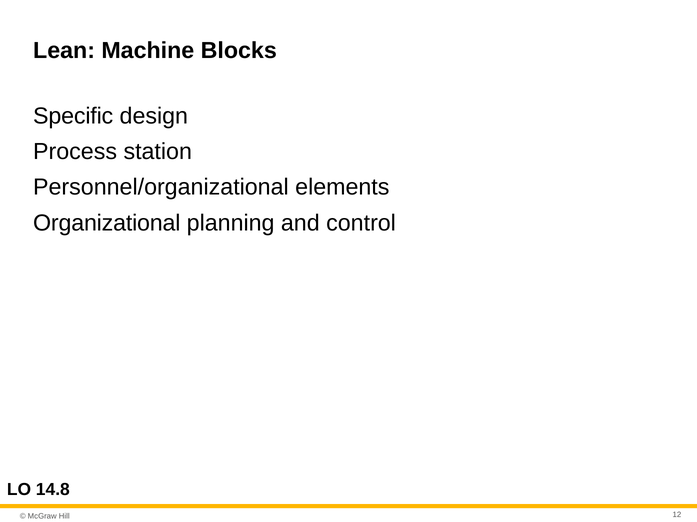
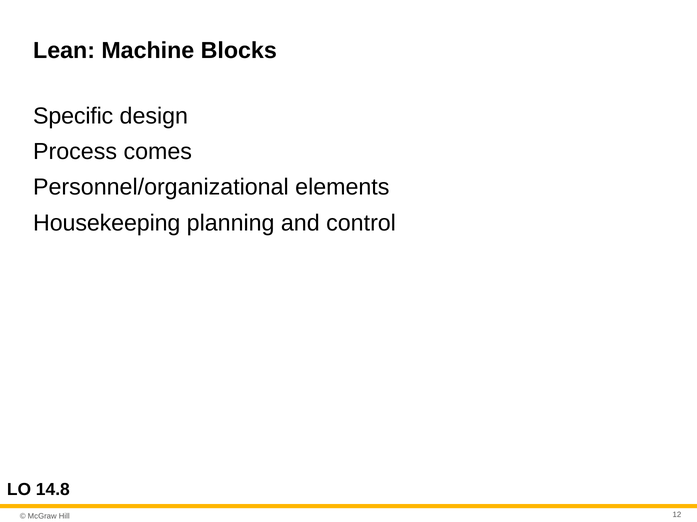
station: station -> comes
Organizational: Organizational -> Housekeeping
